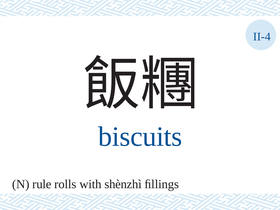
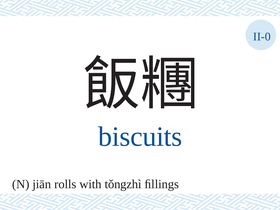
II-4: II-4 -> II-0
rule: rule -> jiān
shènzhì: shènzhì -> tǒngzhì
